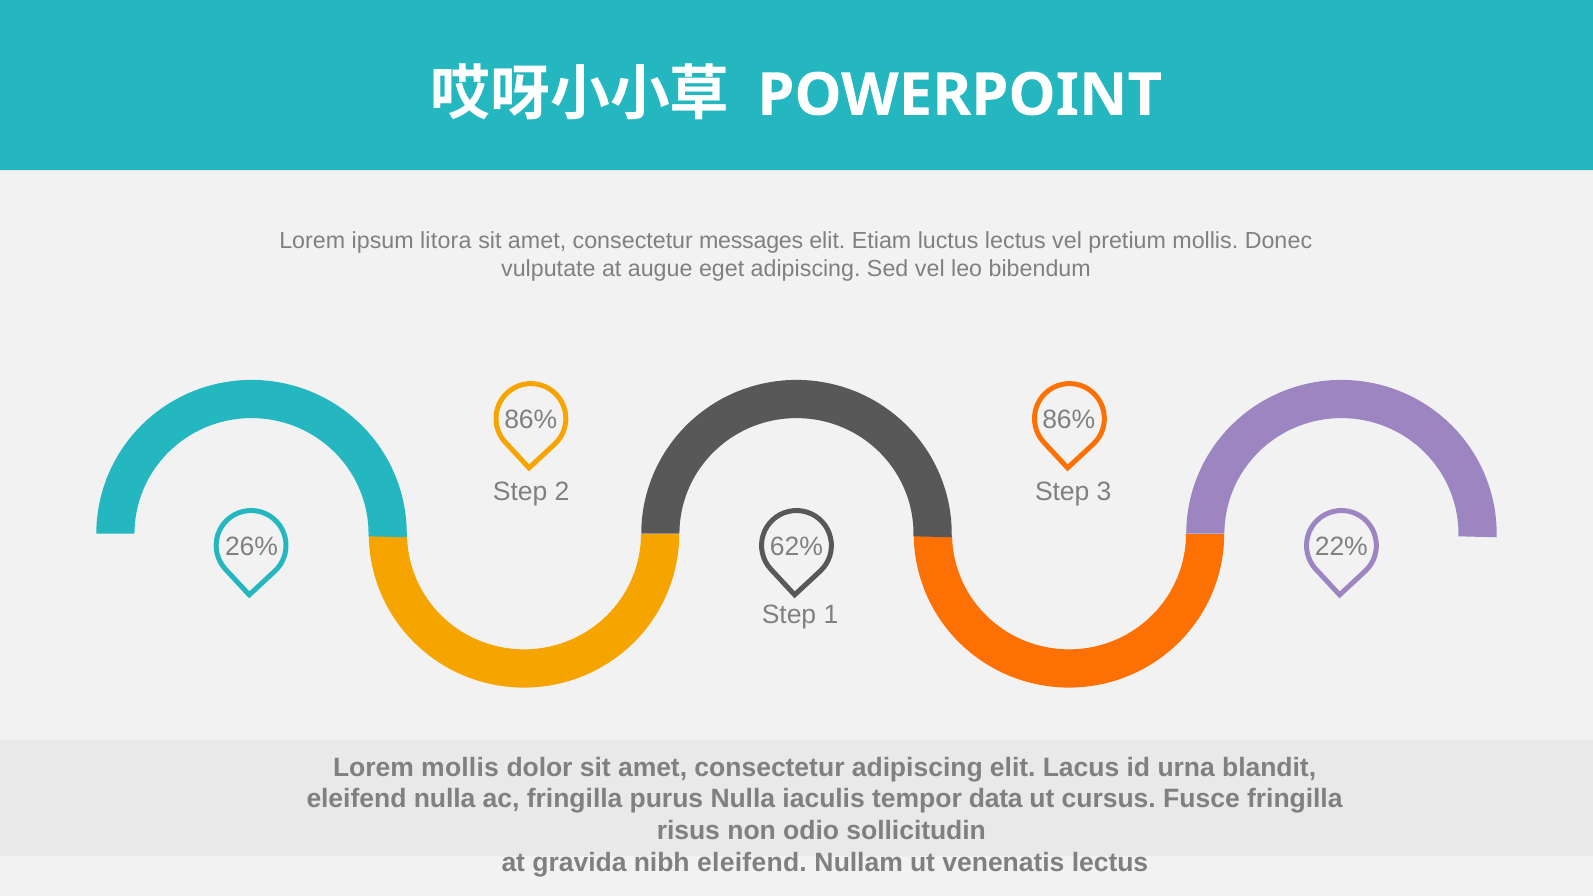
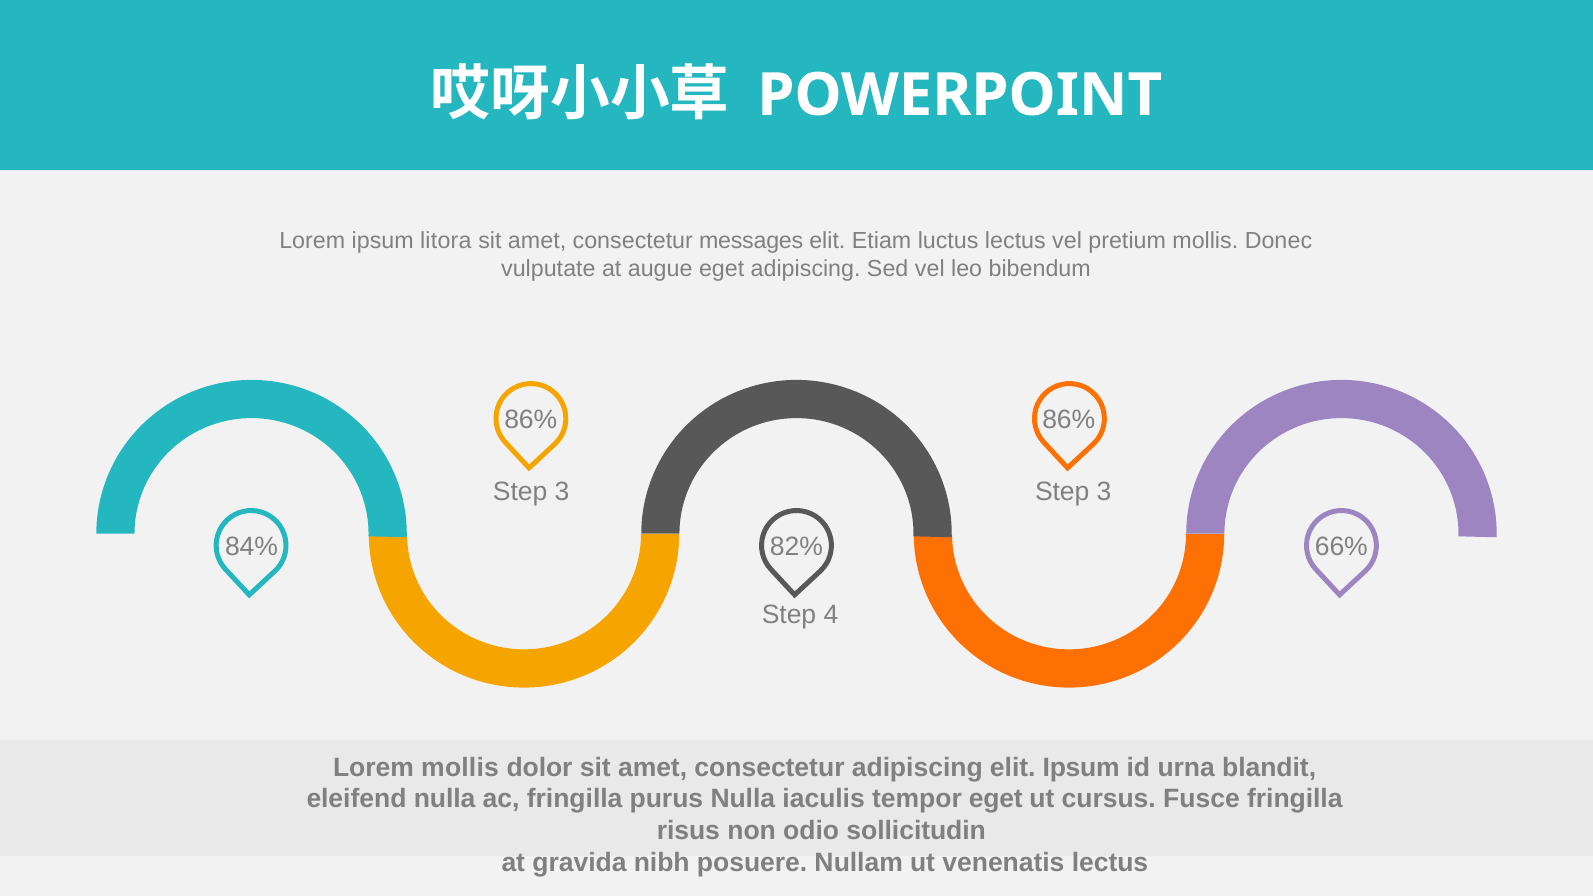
2 at (562, 492): 2 -> 3
22%: 22% -> 66%
26%: 26% -> 84%
62%: 62% -> 82%
1: 1 -> 4
elit Lacus: Lacus -> Ipsum
tempor data: data -> eget
nibh eleifend: eleifend -> posuere
